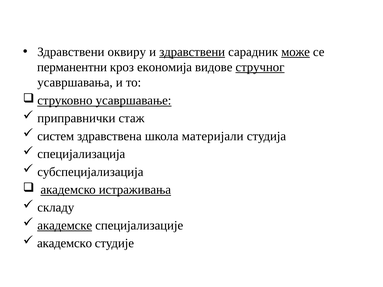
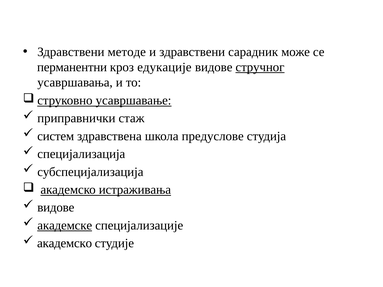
оквиру: оквиру -> методе
здравствени at (192, 52) underline: present -> none
може underline: present -> none
економија: економија -> едукације
материјали: материјали -> предуслове
складу at (56, 208): складу -> видове
